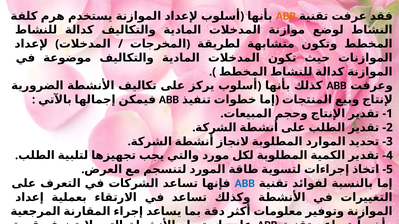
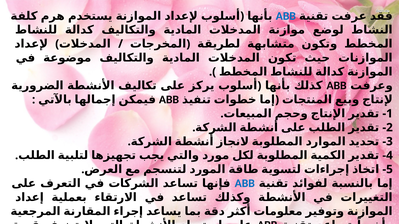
ABB at (286, 16) colour: orange -> blue
